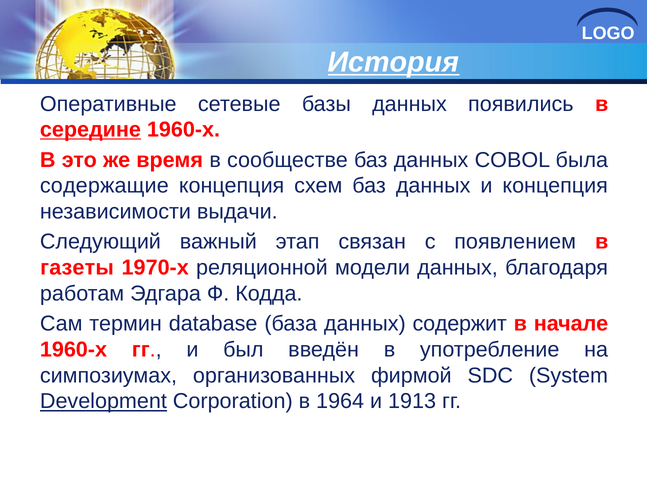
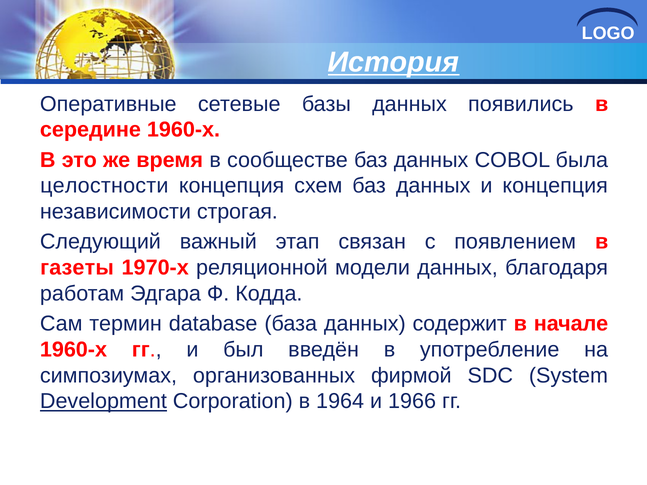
середине underline: present -> none
содержащие: содержащие -> целостности
выдачи: выдачи -> строгая
1913: 1913 -> 1966
